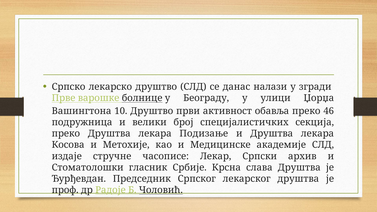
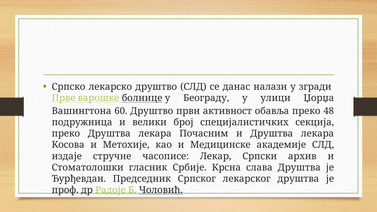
10: 10 -> 60
46: 46 -> 48
Подизање: Подизање -> Почасним
